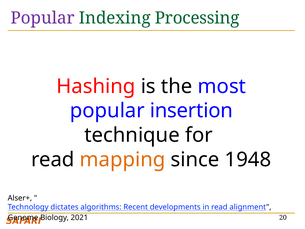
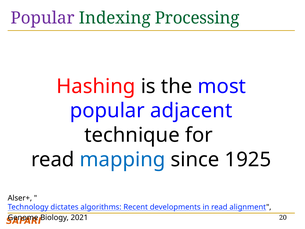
insertion: insertion -> adjacent
mapping colour: orange -> blue
1948: 1948 -> 1925
